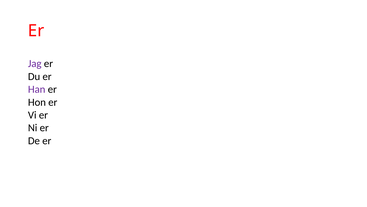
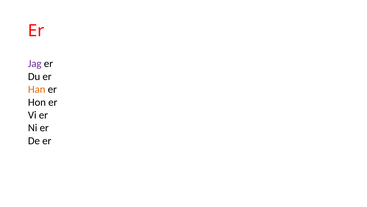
Han colour: purple -> orange
